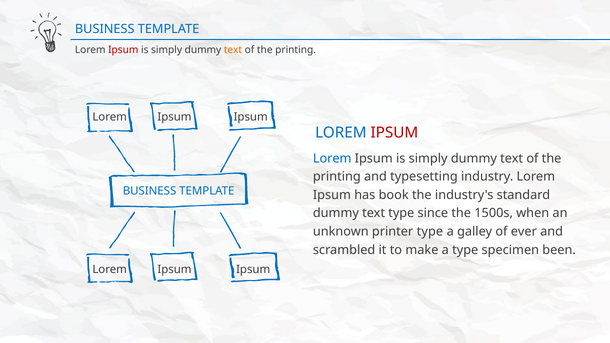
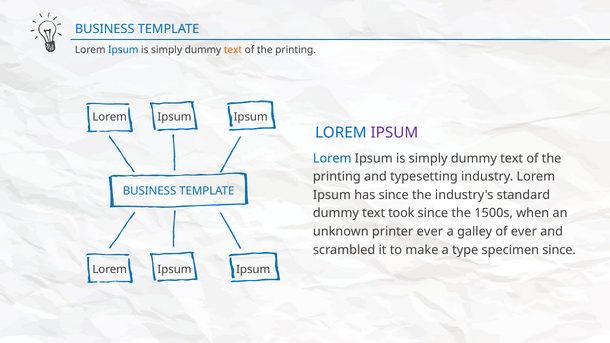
Ipsum at (123, 50) colour: red -> blue
IPSUM at (394, 133) colour: red -> purple
has book: book -> since
text type: type -> took
printer type: type -> ever
specimen been: been -> since
